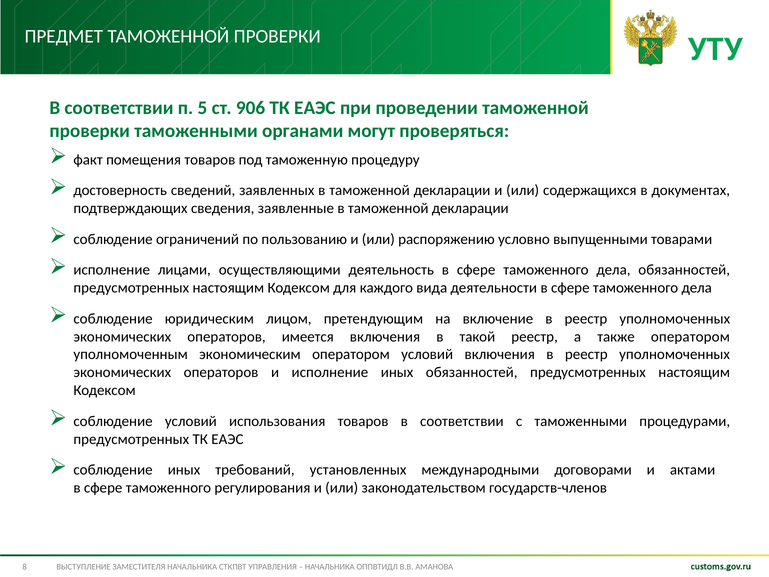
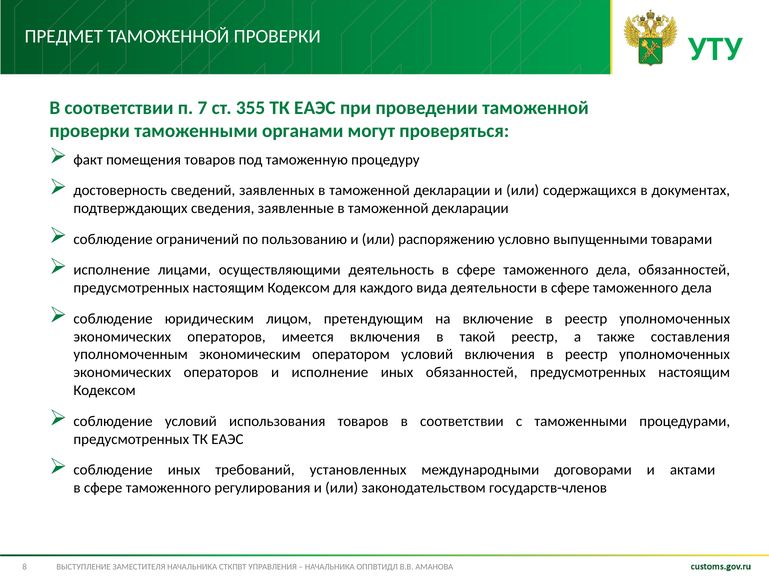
5: 5 -> 7
906: 906 -> 355
также оператором: оператором -> составления
